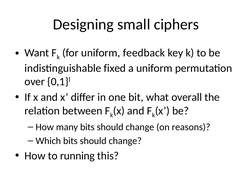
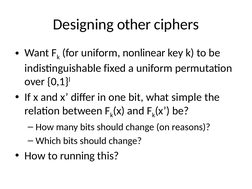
small: small -> other
feedback: feedback -> nonlinear
overall: overall -> simple
